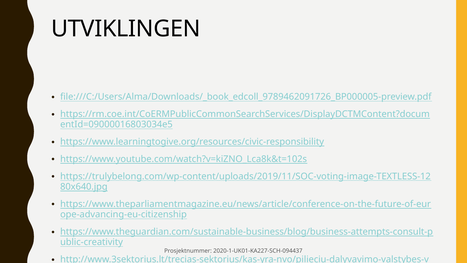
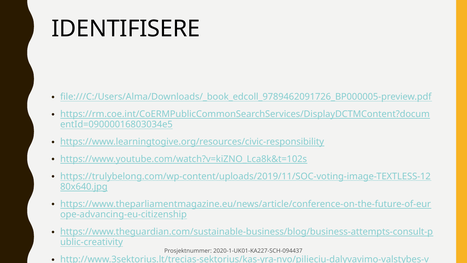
UTVIKLINGEN: UTVIKLINGEN -> IDENTIFISERE
